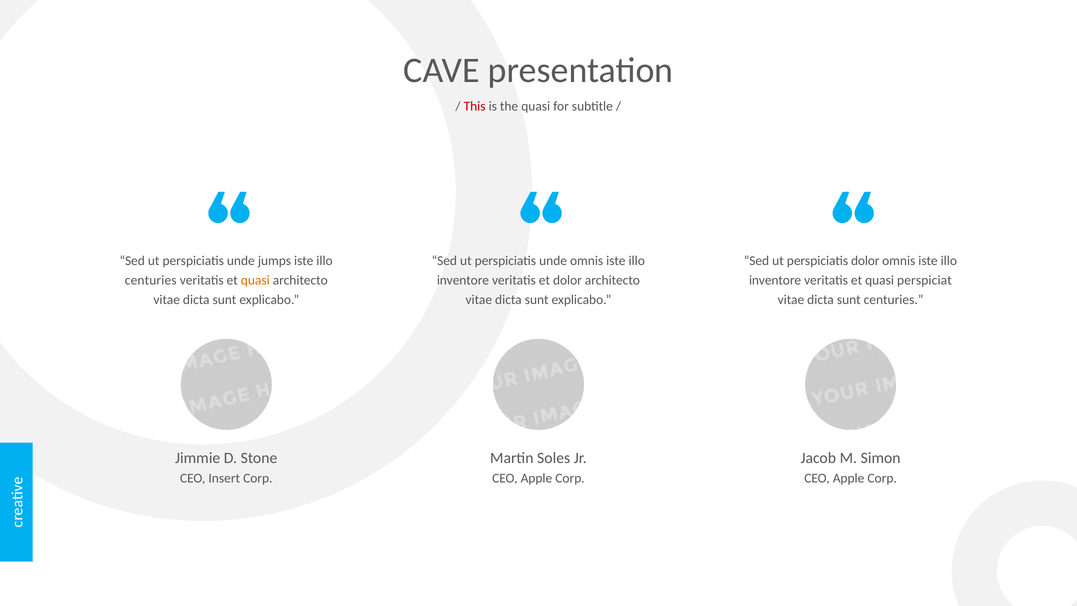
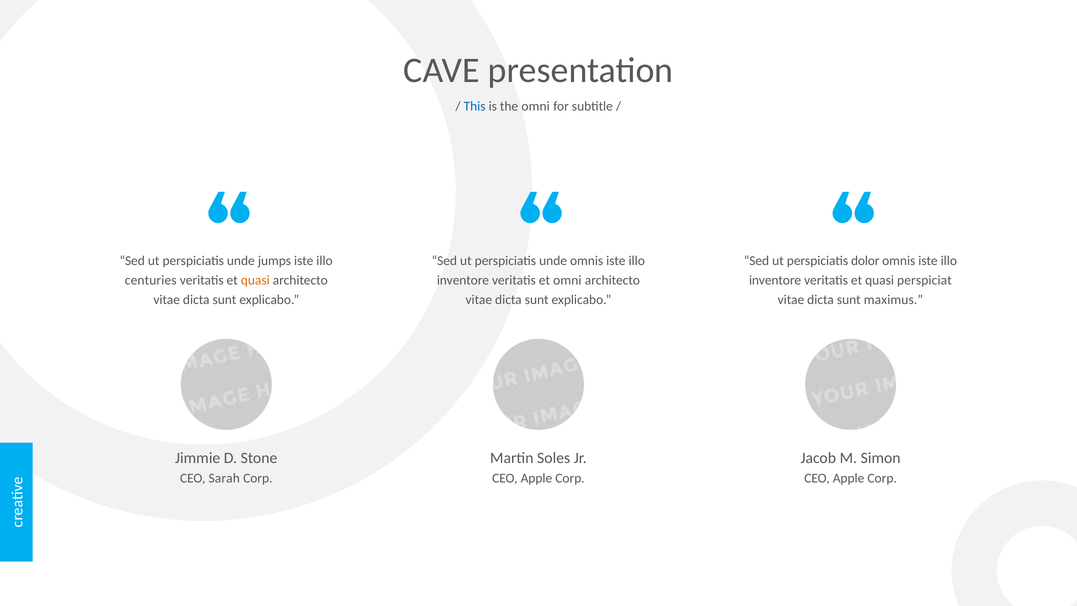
This colour: red -> blue
the quasi: quasi -> omni
et dolor: dolor -> omni
sunt centuries: centuries -> maximus
Insert: Insert -> Sarah
